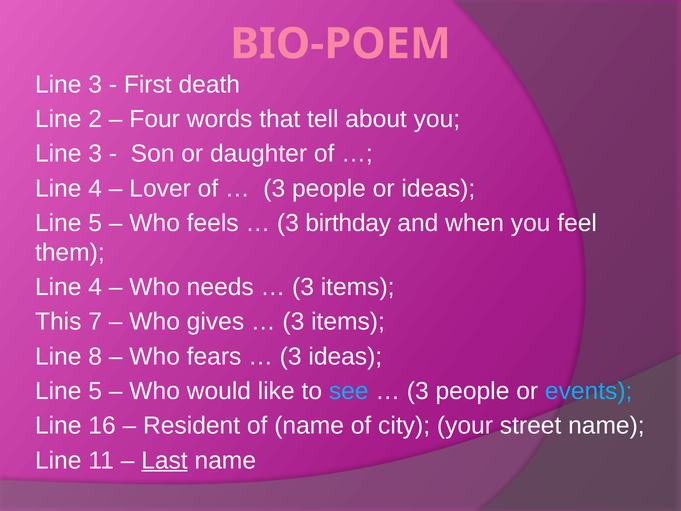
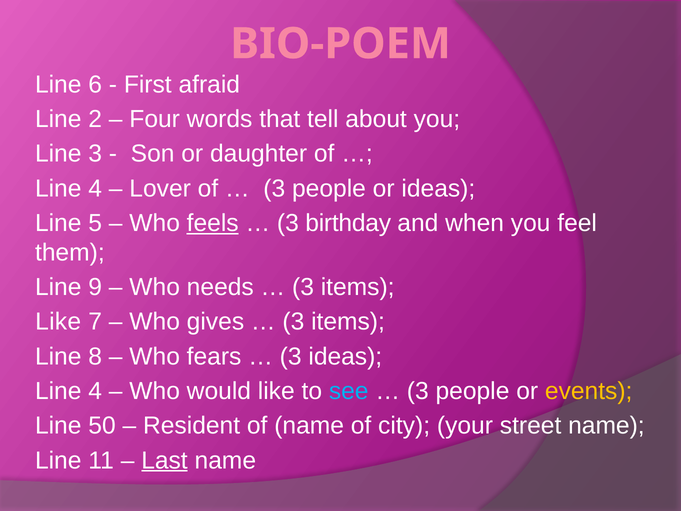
3 at (95, 85): 3 -> 6
death: death -> afraid
feels underline: none -> present
4 at (95, 287): 4 -> 9
This at (58, 322): This -> Like
5 at (95, 391): 5 -> 4
events colour: light blue -> yellow
16: 16 -> 50
